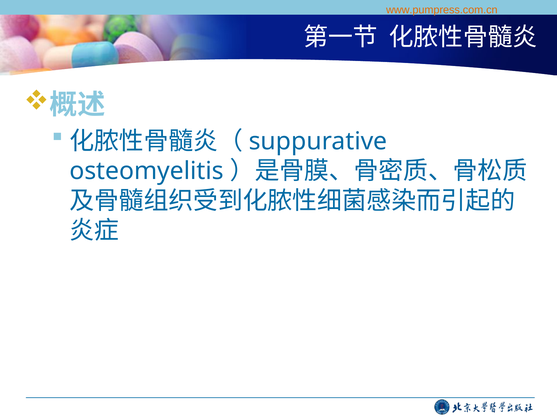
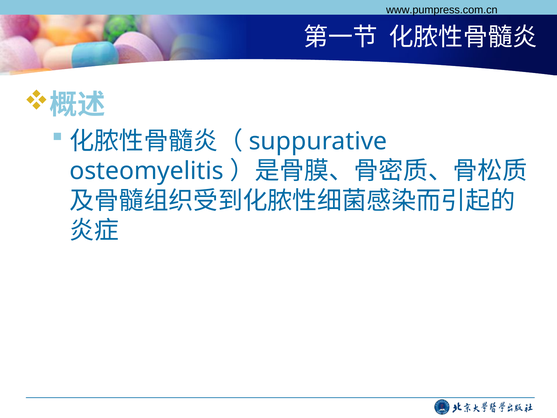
www.pumpress.com.cn colour: orange -> black
